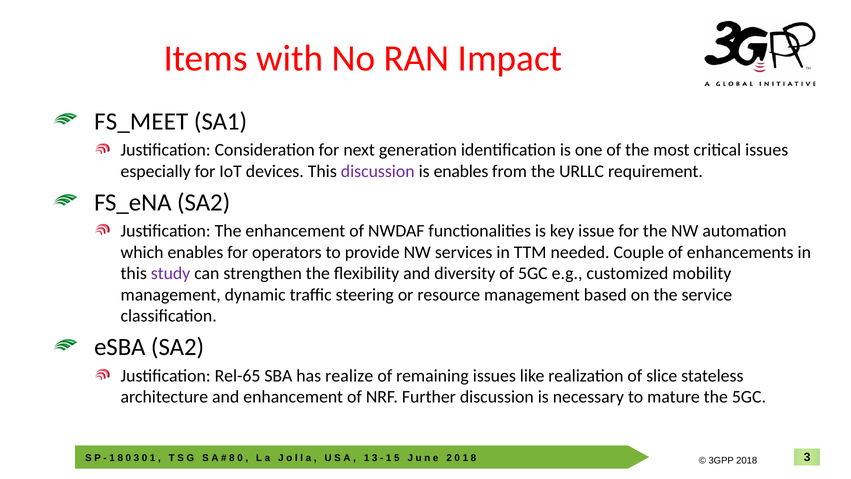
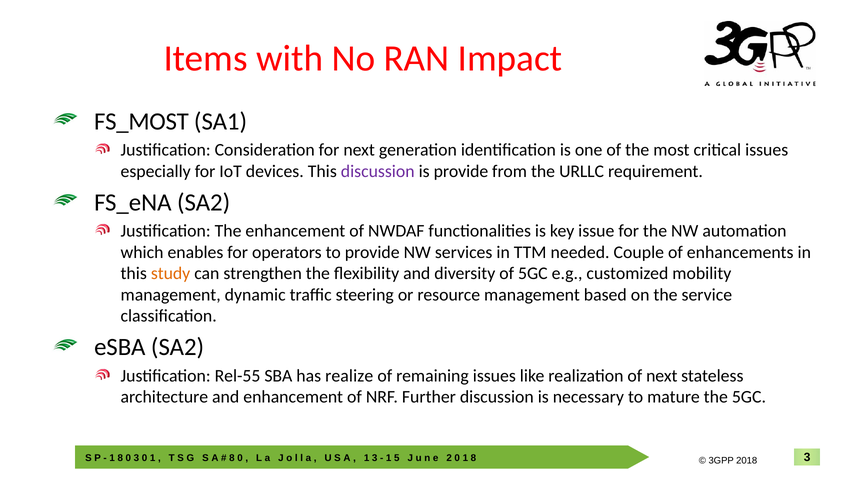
FS_MEET: FS_MEET -> FS_MOST
is enables: enables -> provide
study colour: purple -> orange
Rel-65: Rel-65 -> Rel-55
of slice: slice -> next
